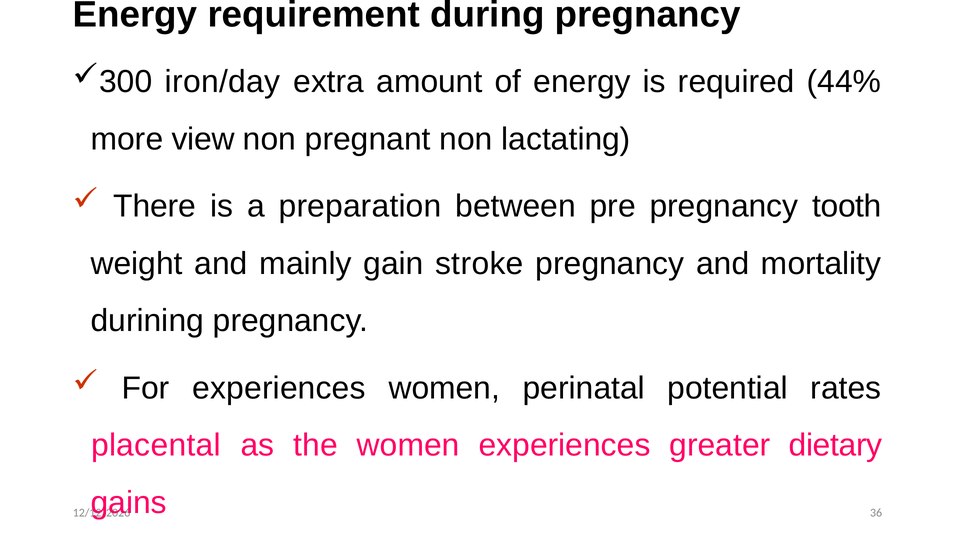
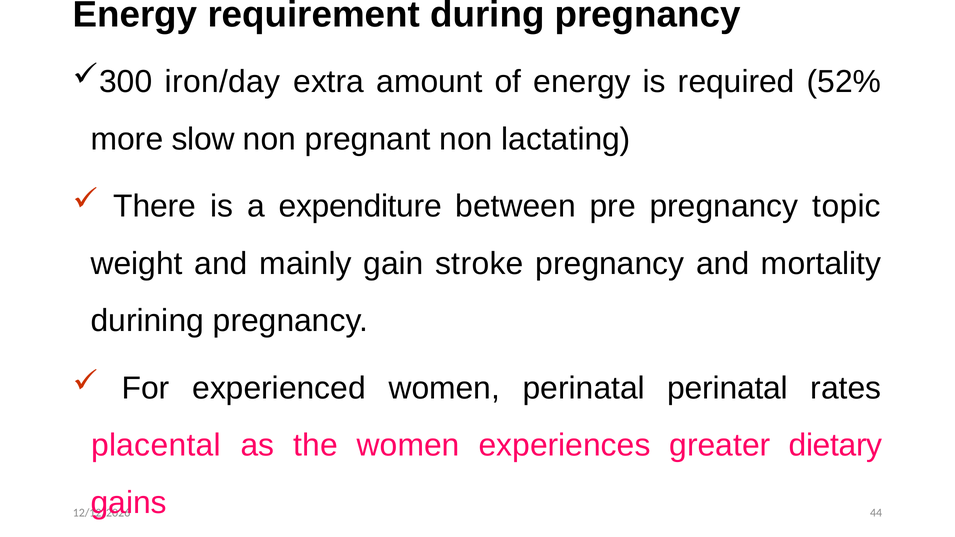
44%: 44% -> 52%
view: view -> slow
preparation: preparation -> expenditure
tooth: tooth -> topic
For experiences: experiences -> experienced
perinatal potential: potential -> perinatal
36: 36 -> 44
